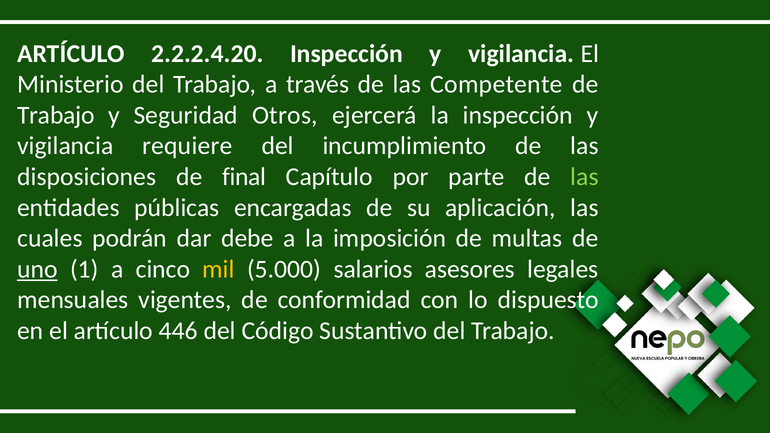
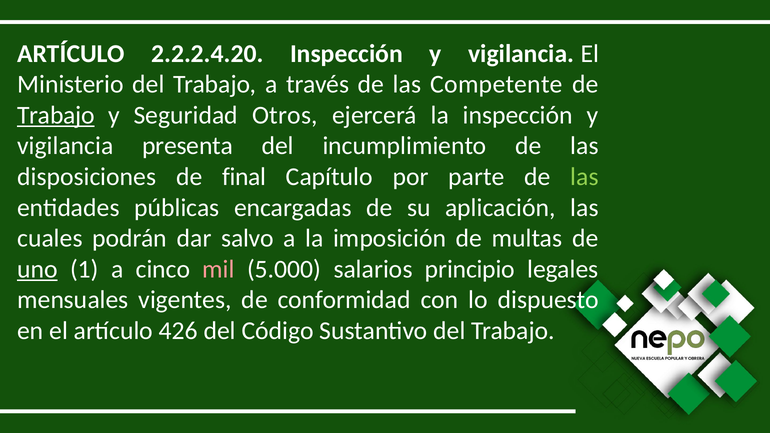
Trabajo at (56, 115) underline: none -> present
requiere: requiere -> presenta
debe: debe -> salvo
mil colour: yellow -> pink
asesores: asesores -> principio
446: 446 -> 426
